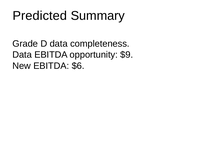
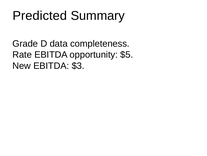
Data at (22, 54): Data -> Rate
$9: $9 -> $5
$6: $6 -> $3
